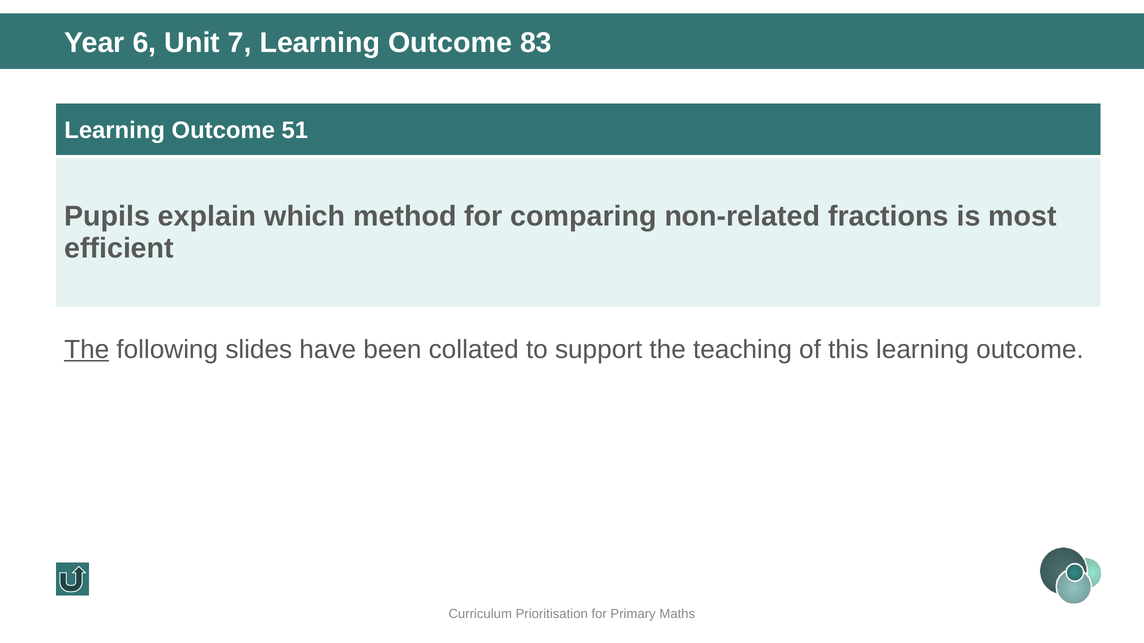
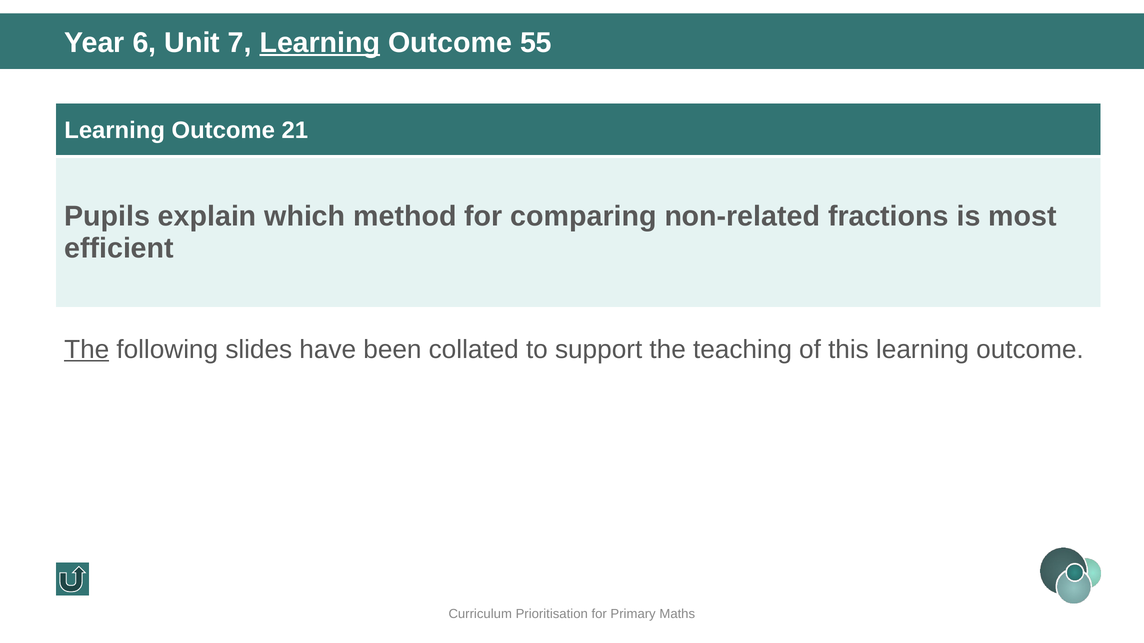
Learning at (320, 43) underline: none -> present
83: 83 -> 55
51: 51 -> 21
